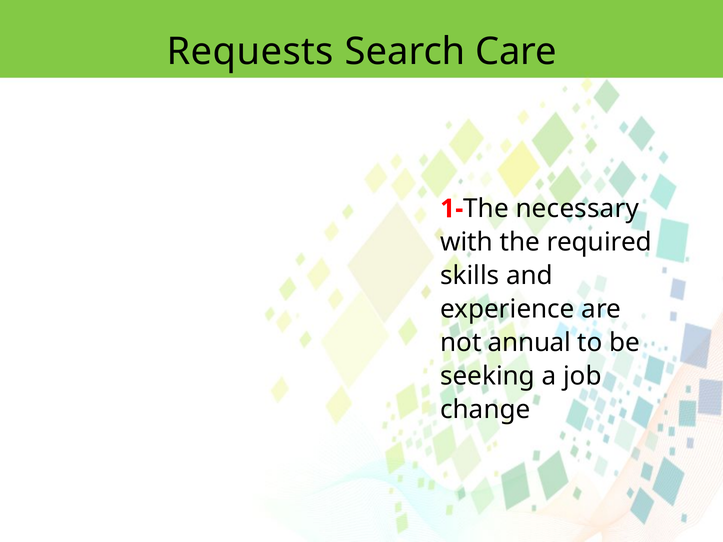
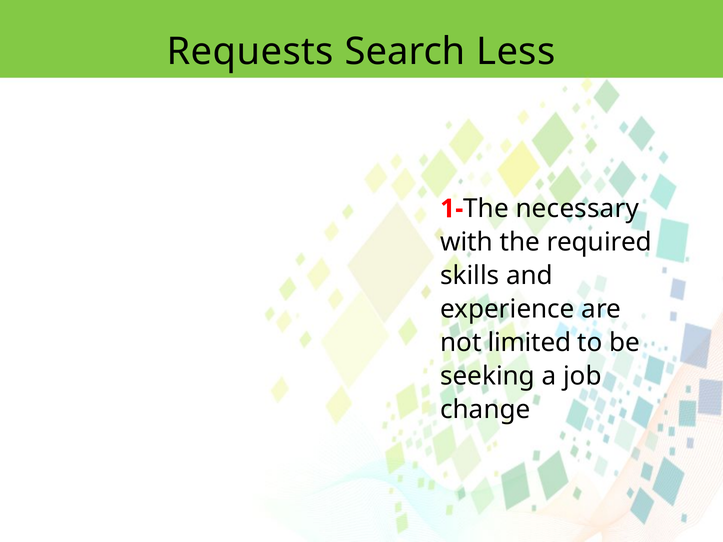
Care: Care -> Less
annual: annual -> limited
